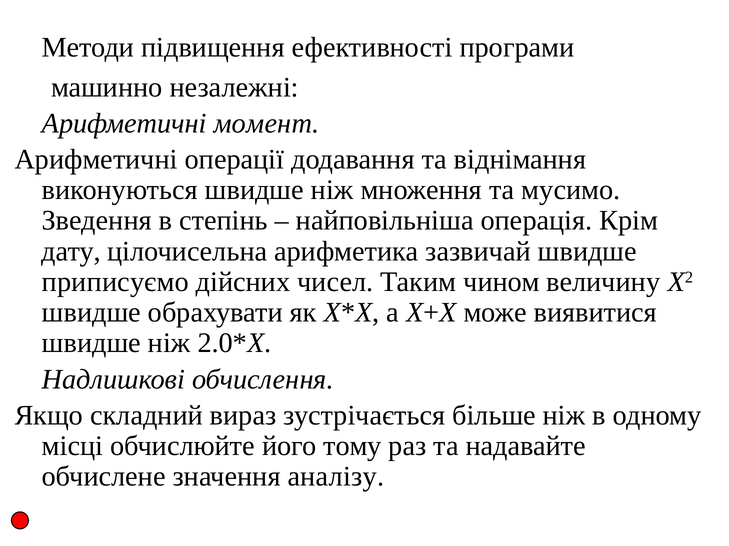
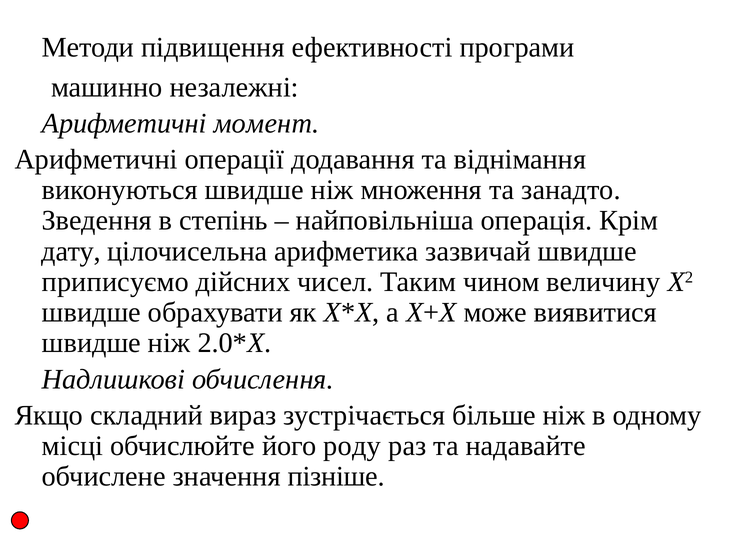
мусимо: мусимо -> занадто
тому: тому -> роду
аналізу: аналізу -> пізніше
